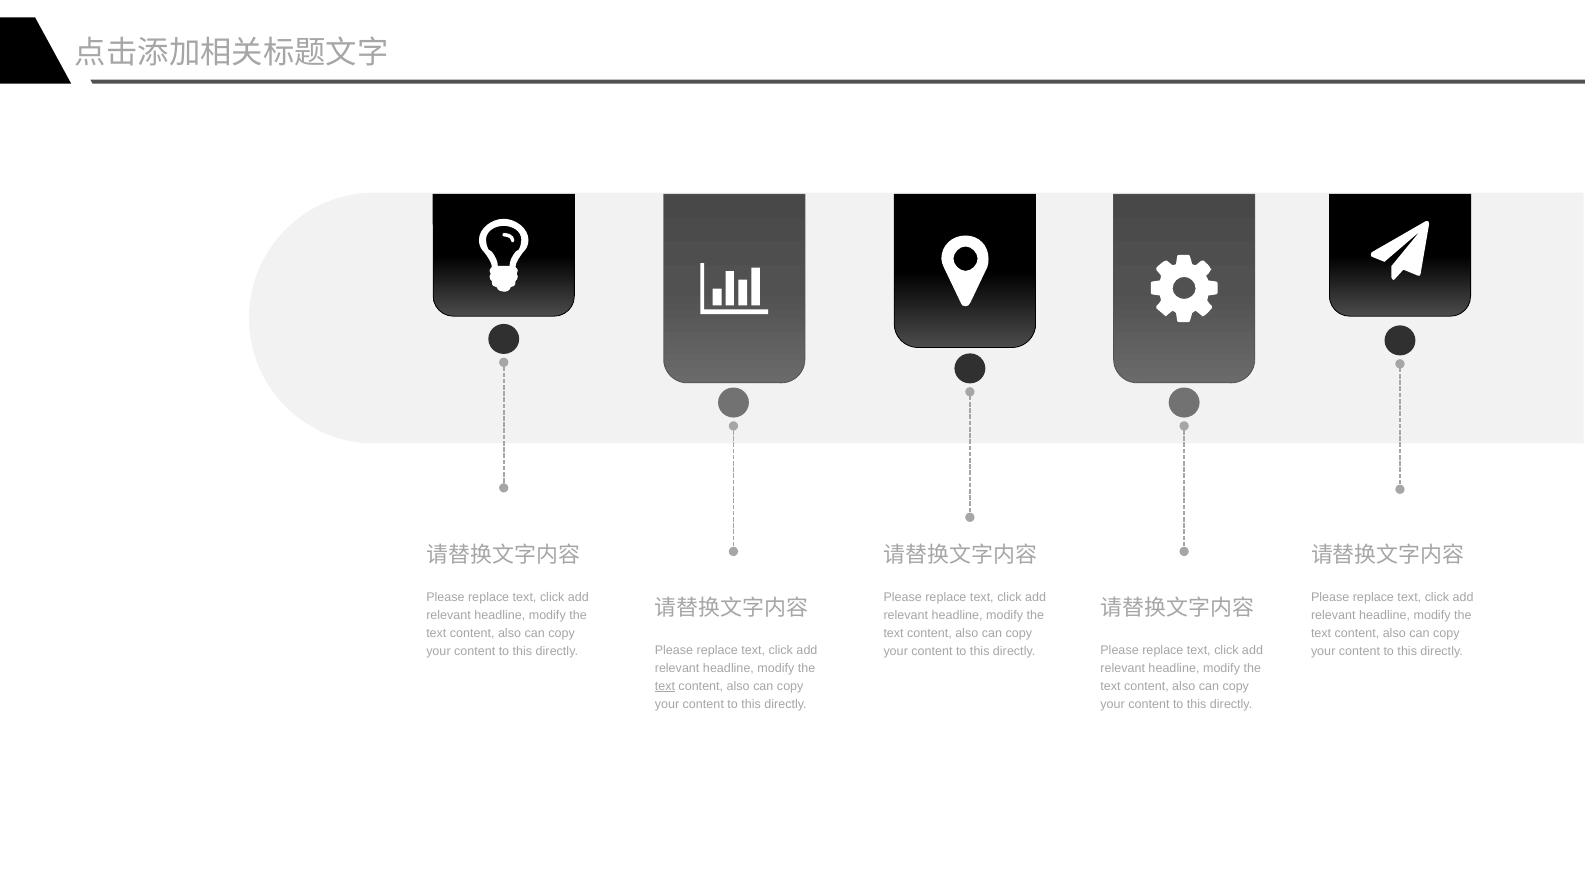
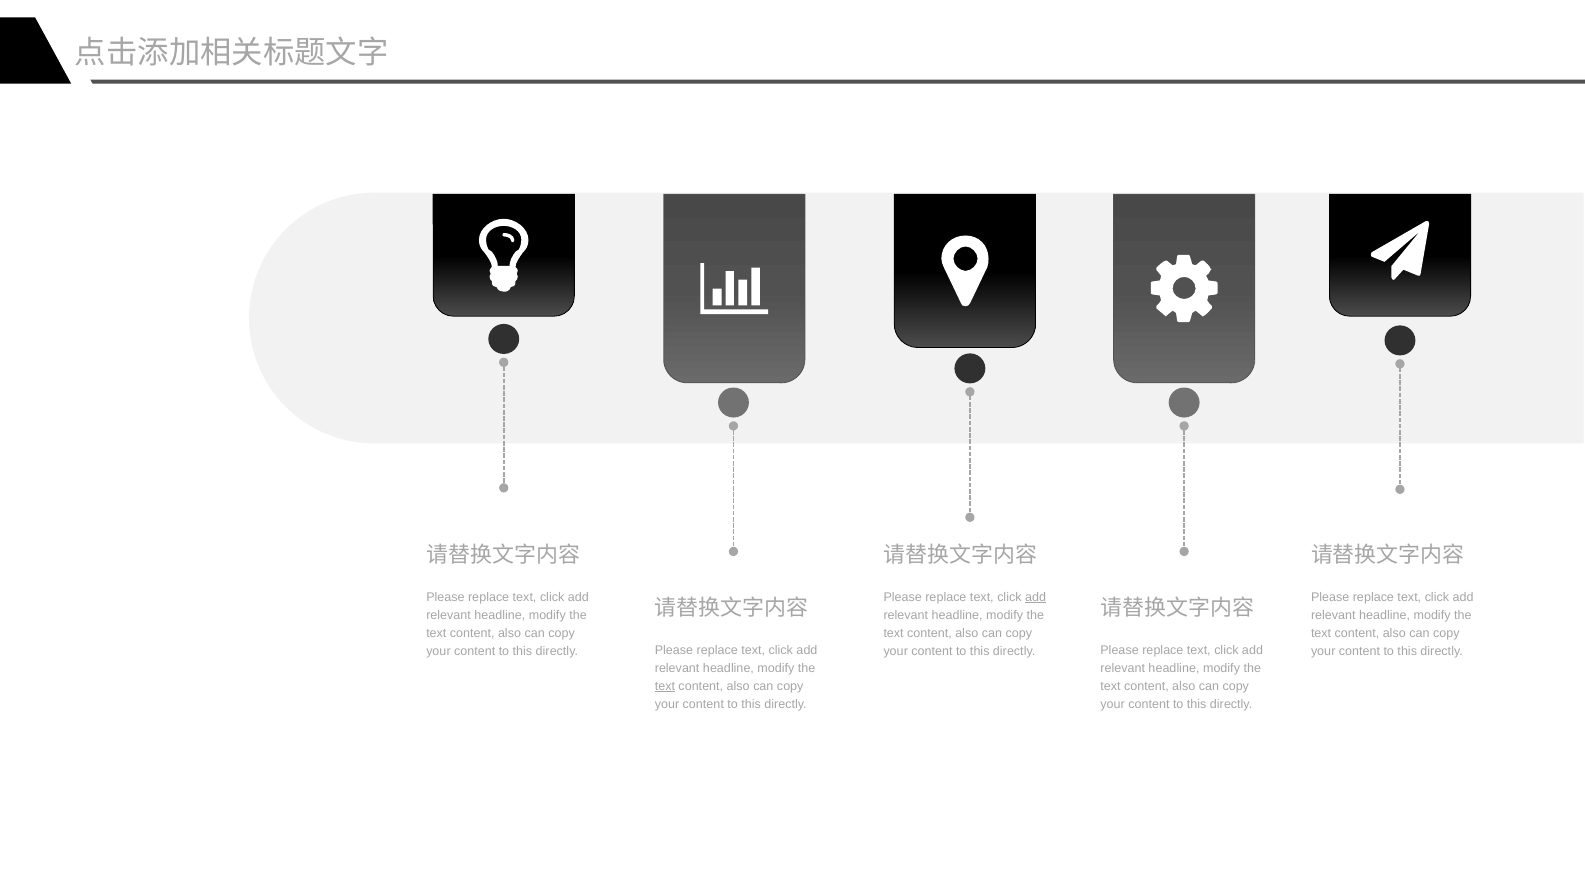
add at (1036, 597) underline: none -> present
